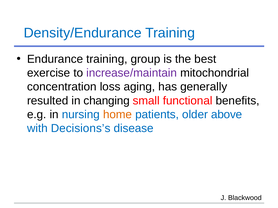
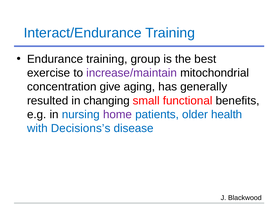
Density/Endurance: Density/Endurance -> Interact/Endurance
loss: loss -> give
home colour: orange -> purple
above: above -> health
